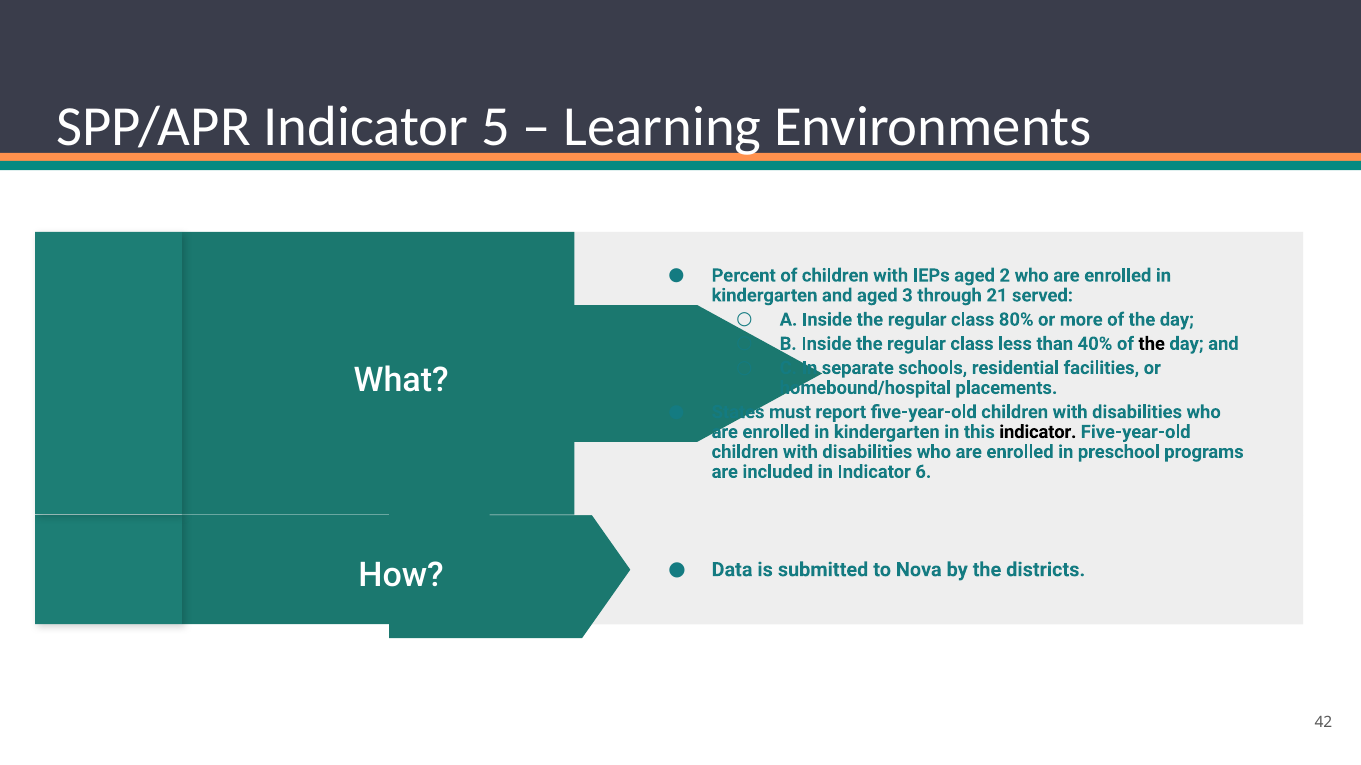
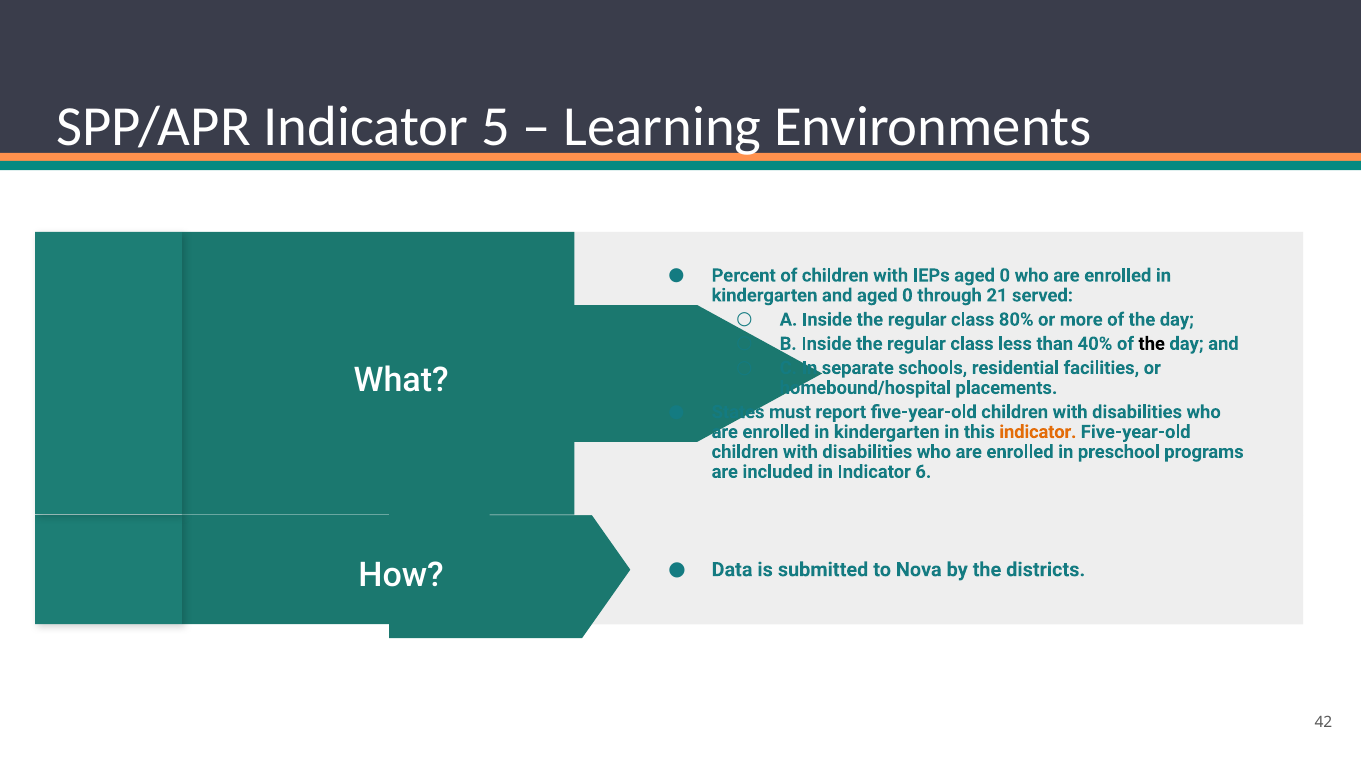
IEPs aged 2: 2 -> 0
and aged 3: 3 -> 0
indicator at (1038, 432) colour: black -> orange
